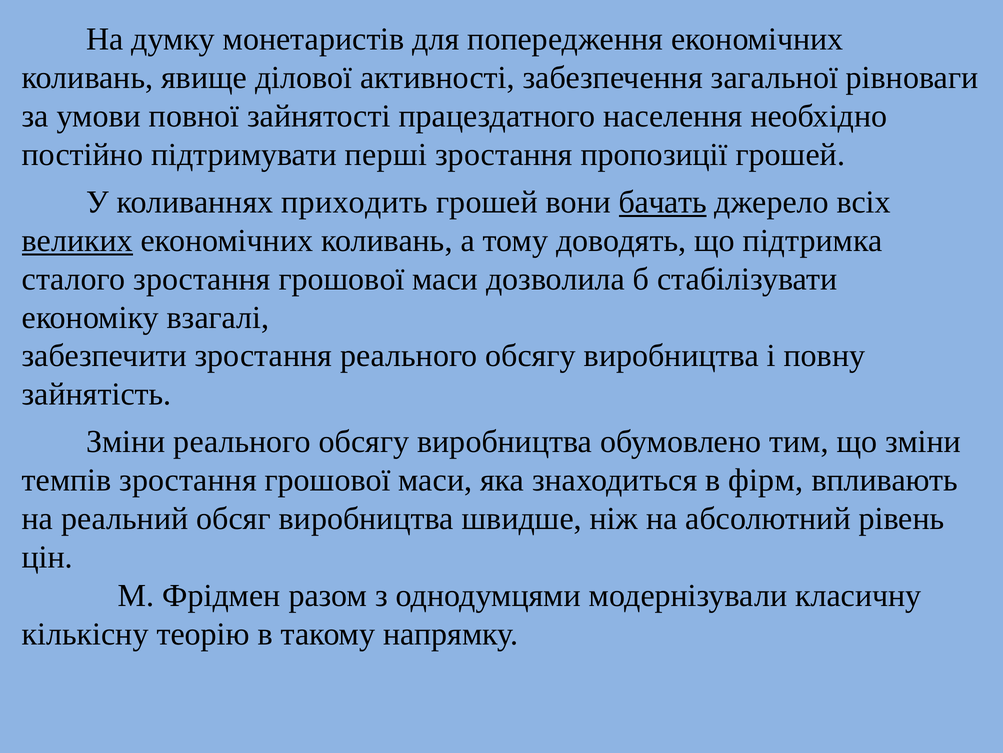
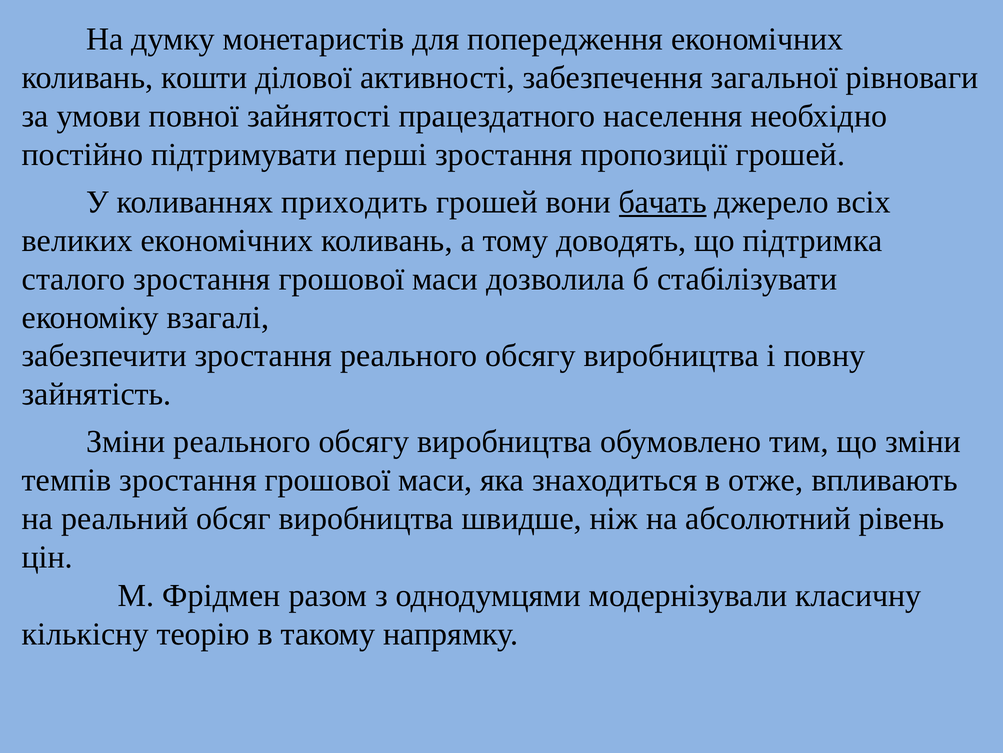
явище: явище -> кошти
великих underline: present -> none
фірм: фірм -> отже
